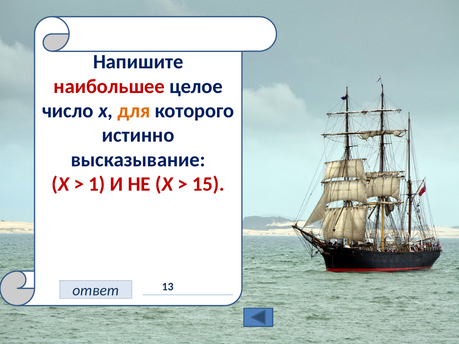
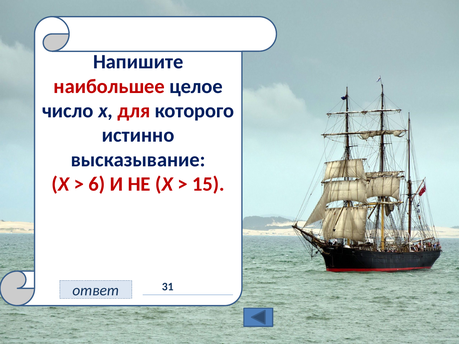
для colour: orange -> red
1: 1 -> 6
13: 13 -> 31
